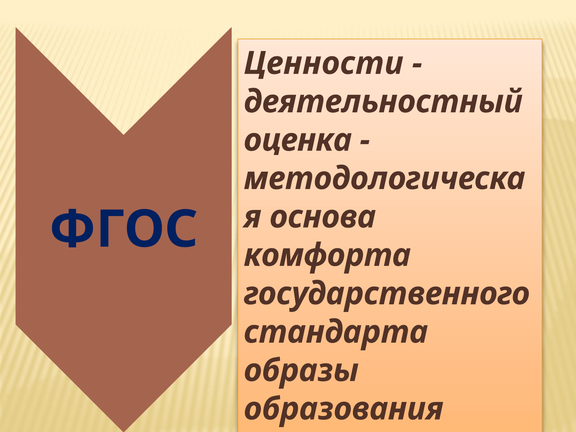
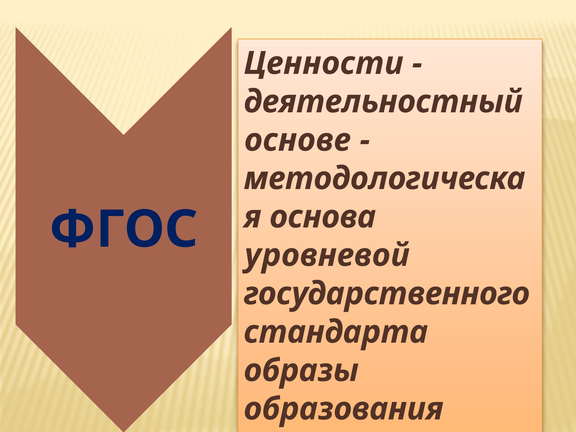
оценка: оценка -> основе
комфорта: комфорта -> уровневой
